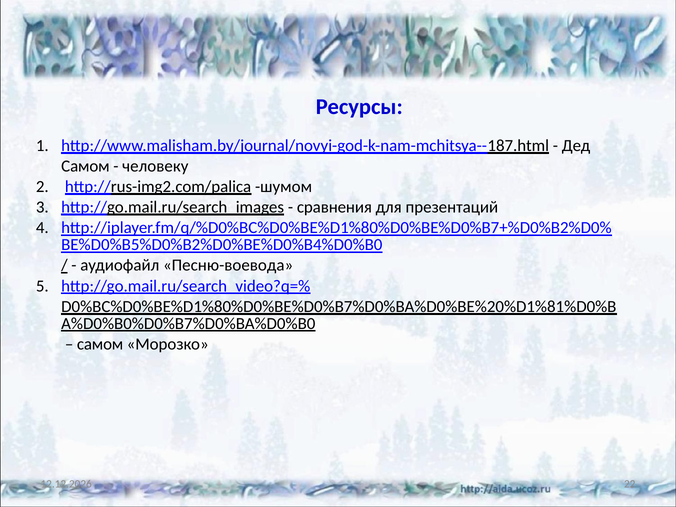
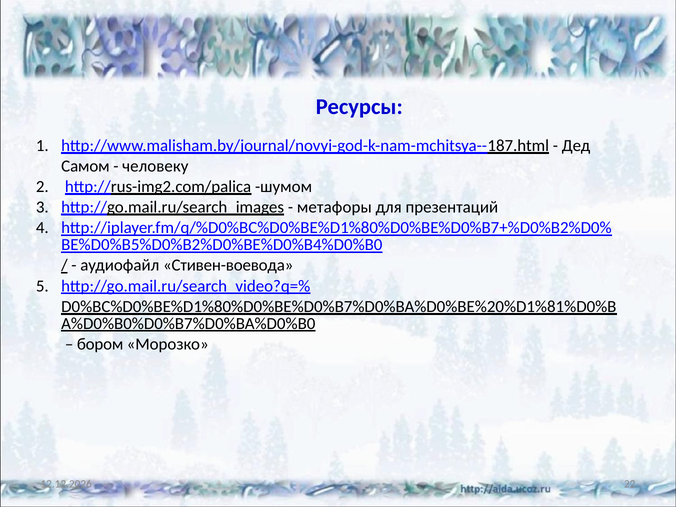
сравнения: сравнения -> метафоры
Песню-воевода: Песню-воевода -> Стивен-воевода
самом at (100, 344): самом -> бором
